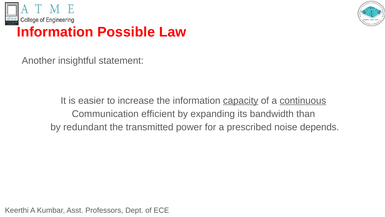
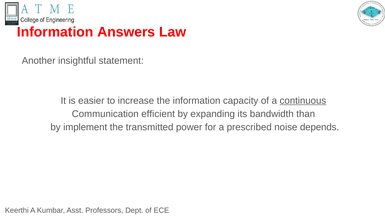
Possible: Possible -> Answers
capacity underline: present -> none
redundant: redundant -> implement
